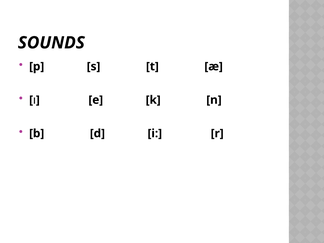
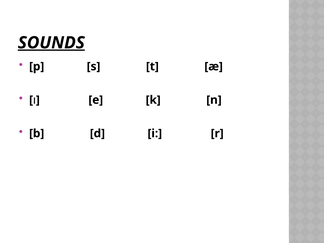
SOUNDS underline: none -> present
